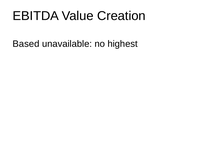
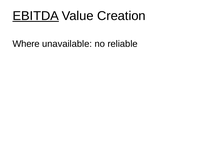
EBITDA underline: none -> present
Based: Based -> Where
highest: highest -> reliable
